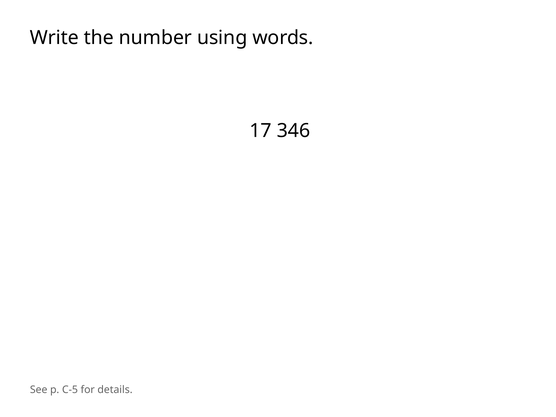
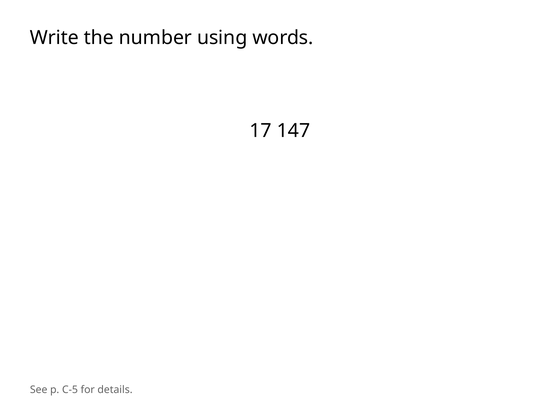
346: 346 -> 147
